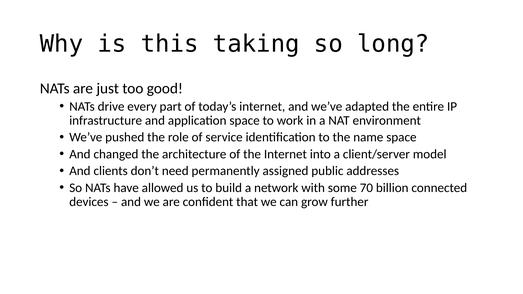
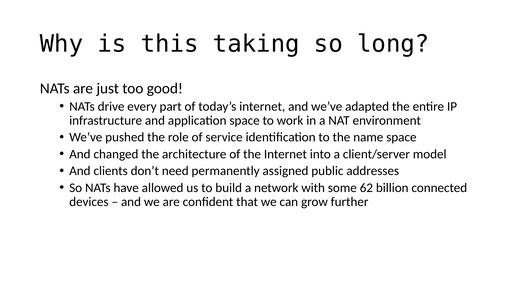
70: 70 -> 62
